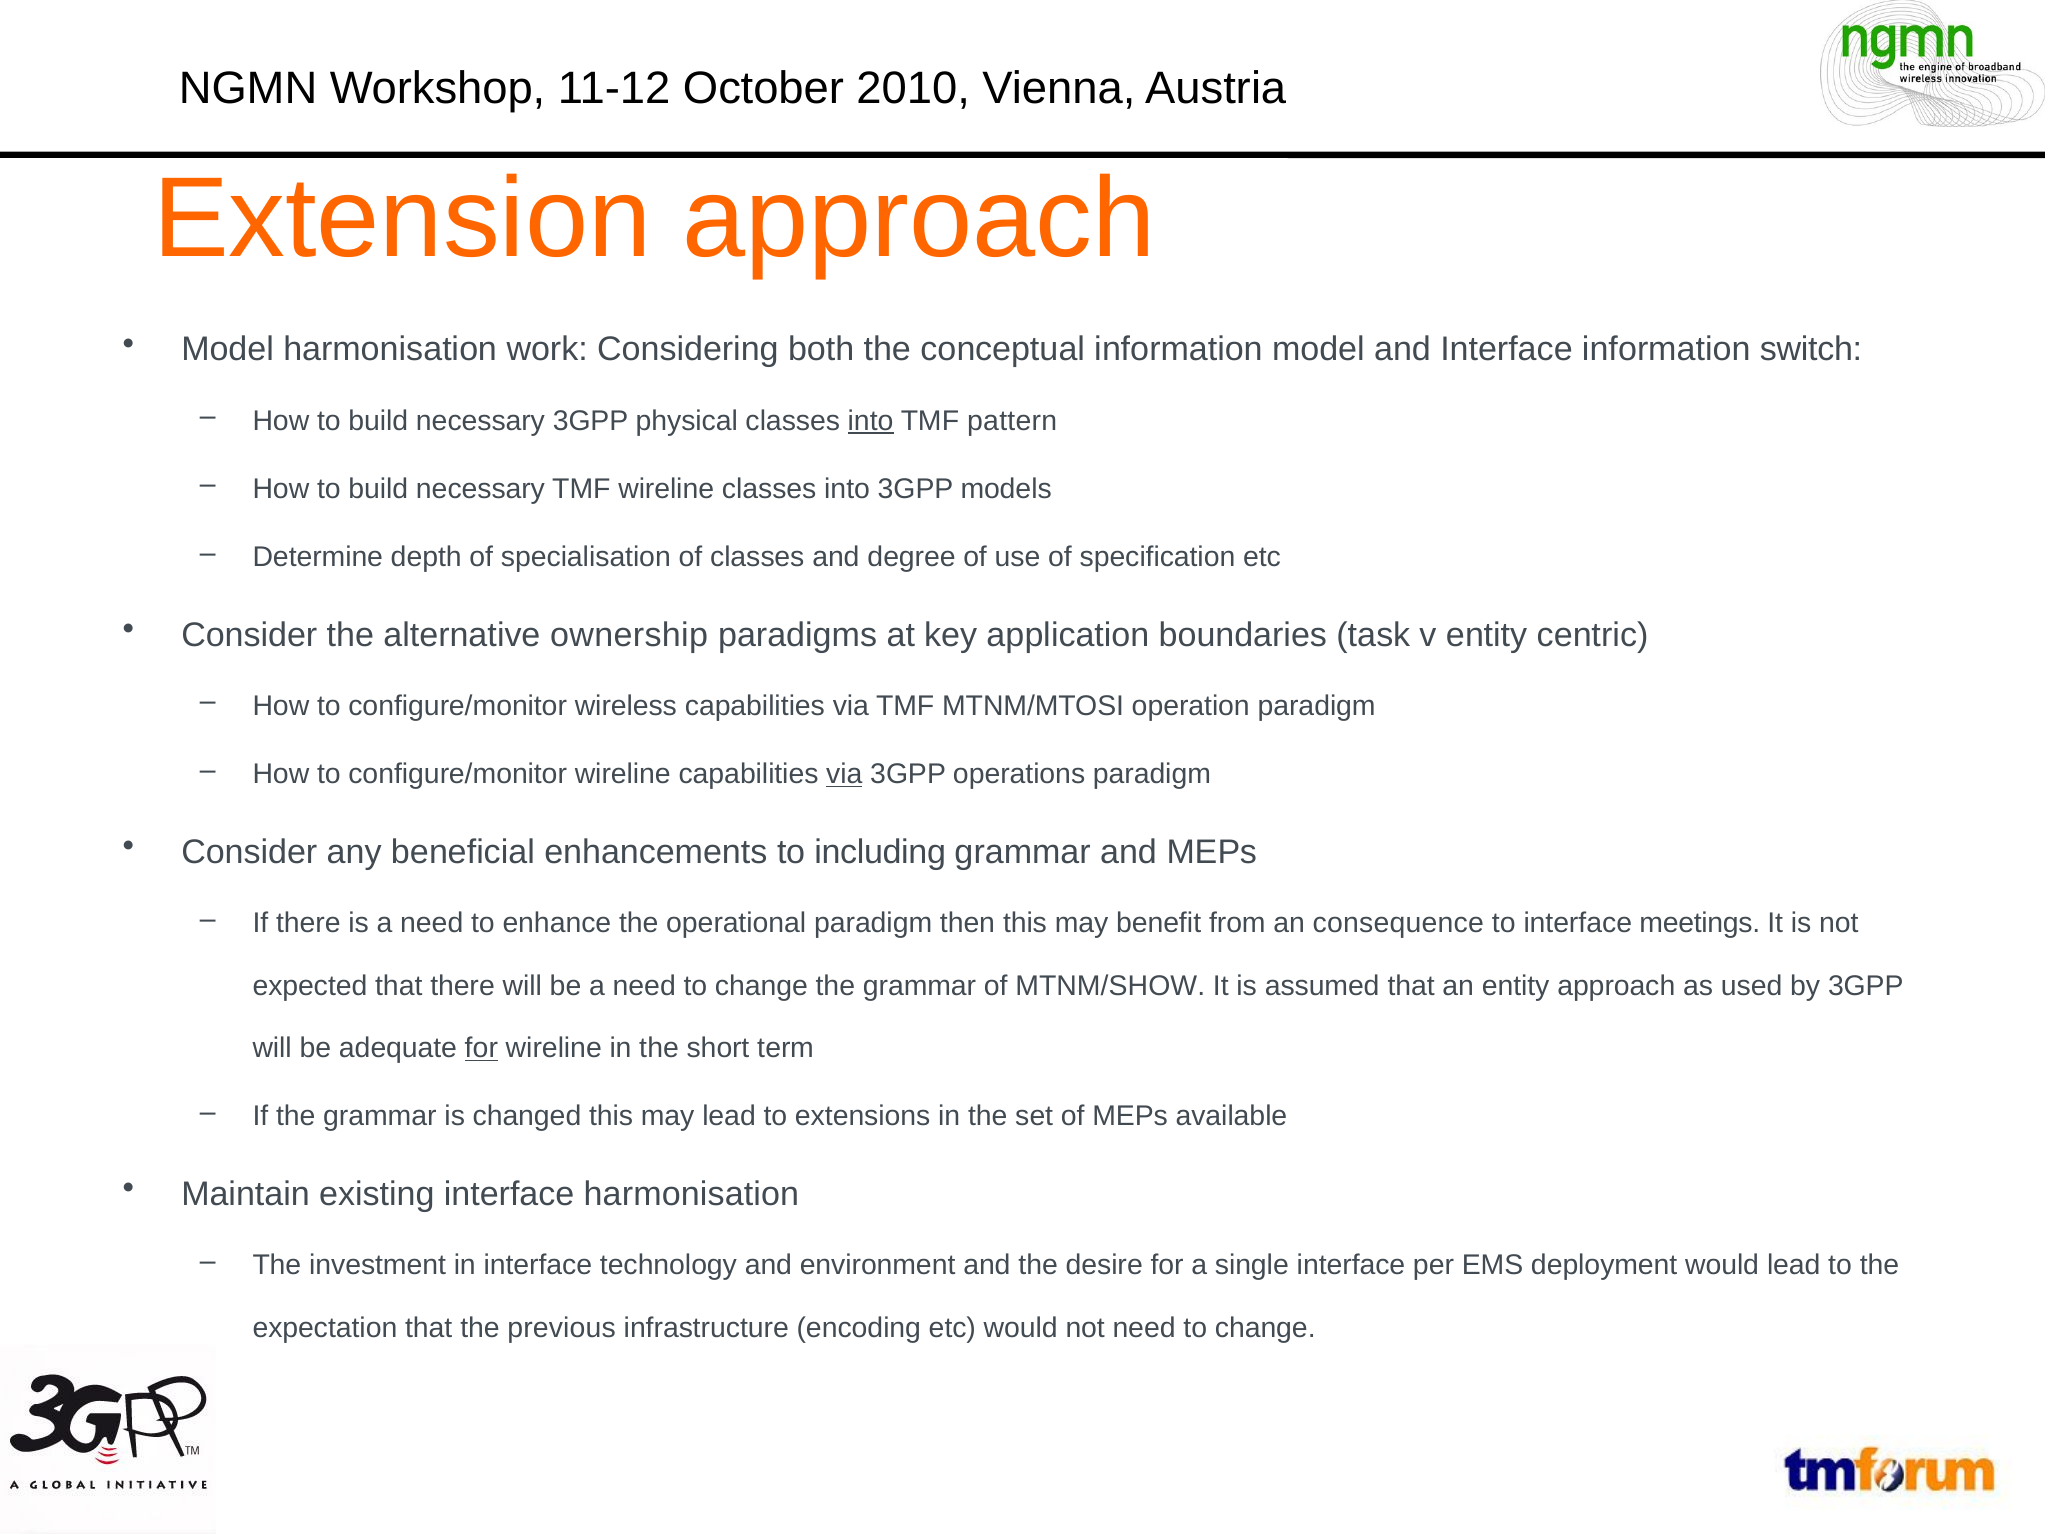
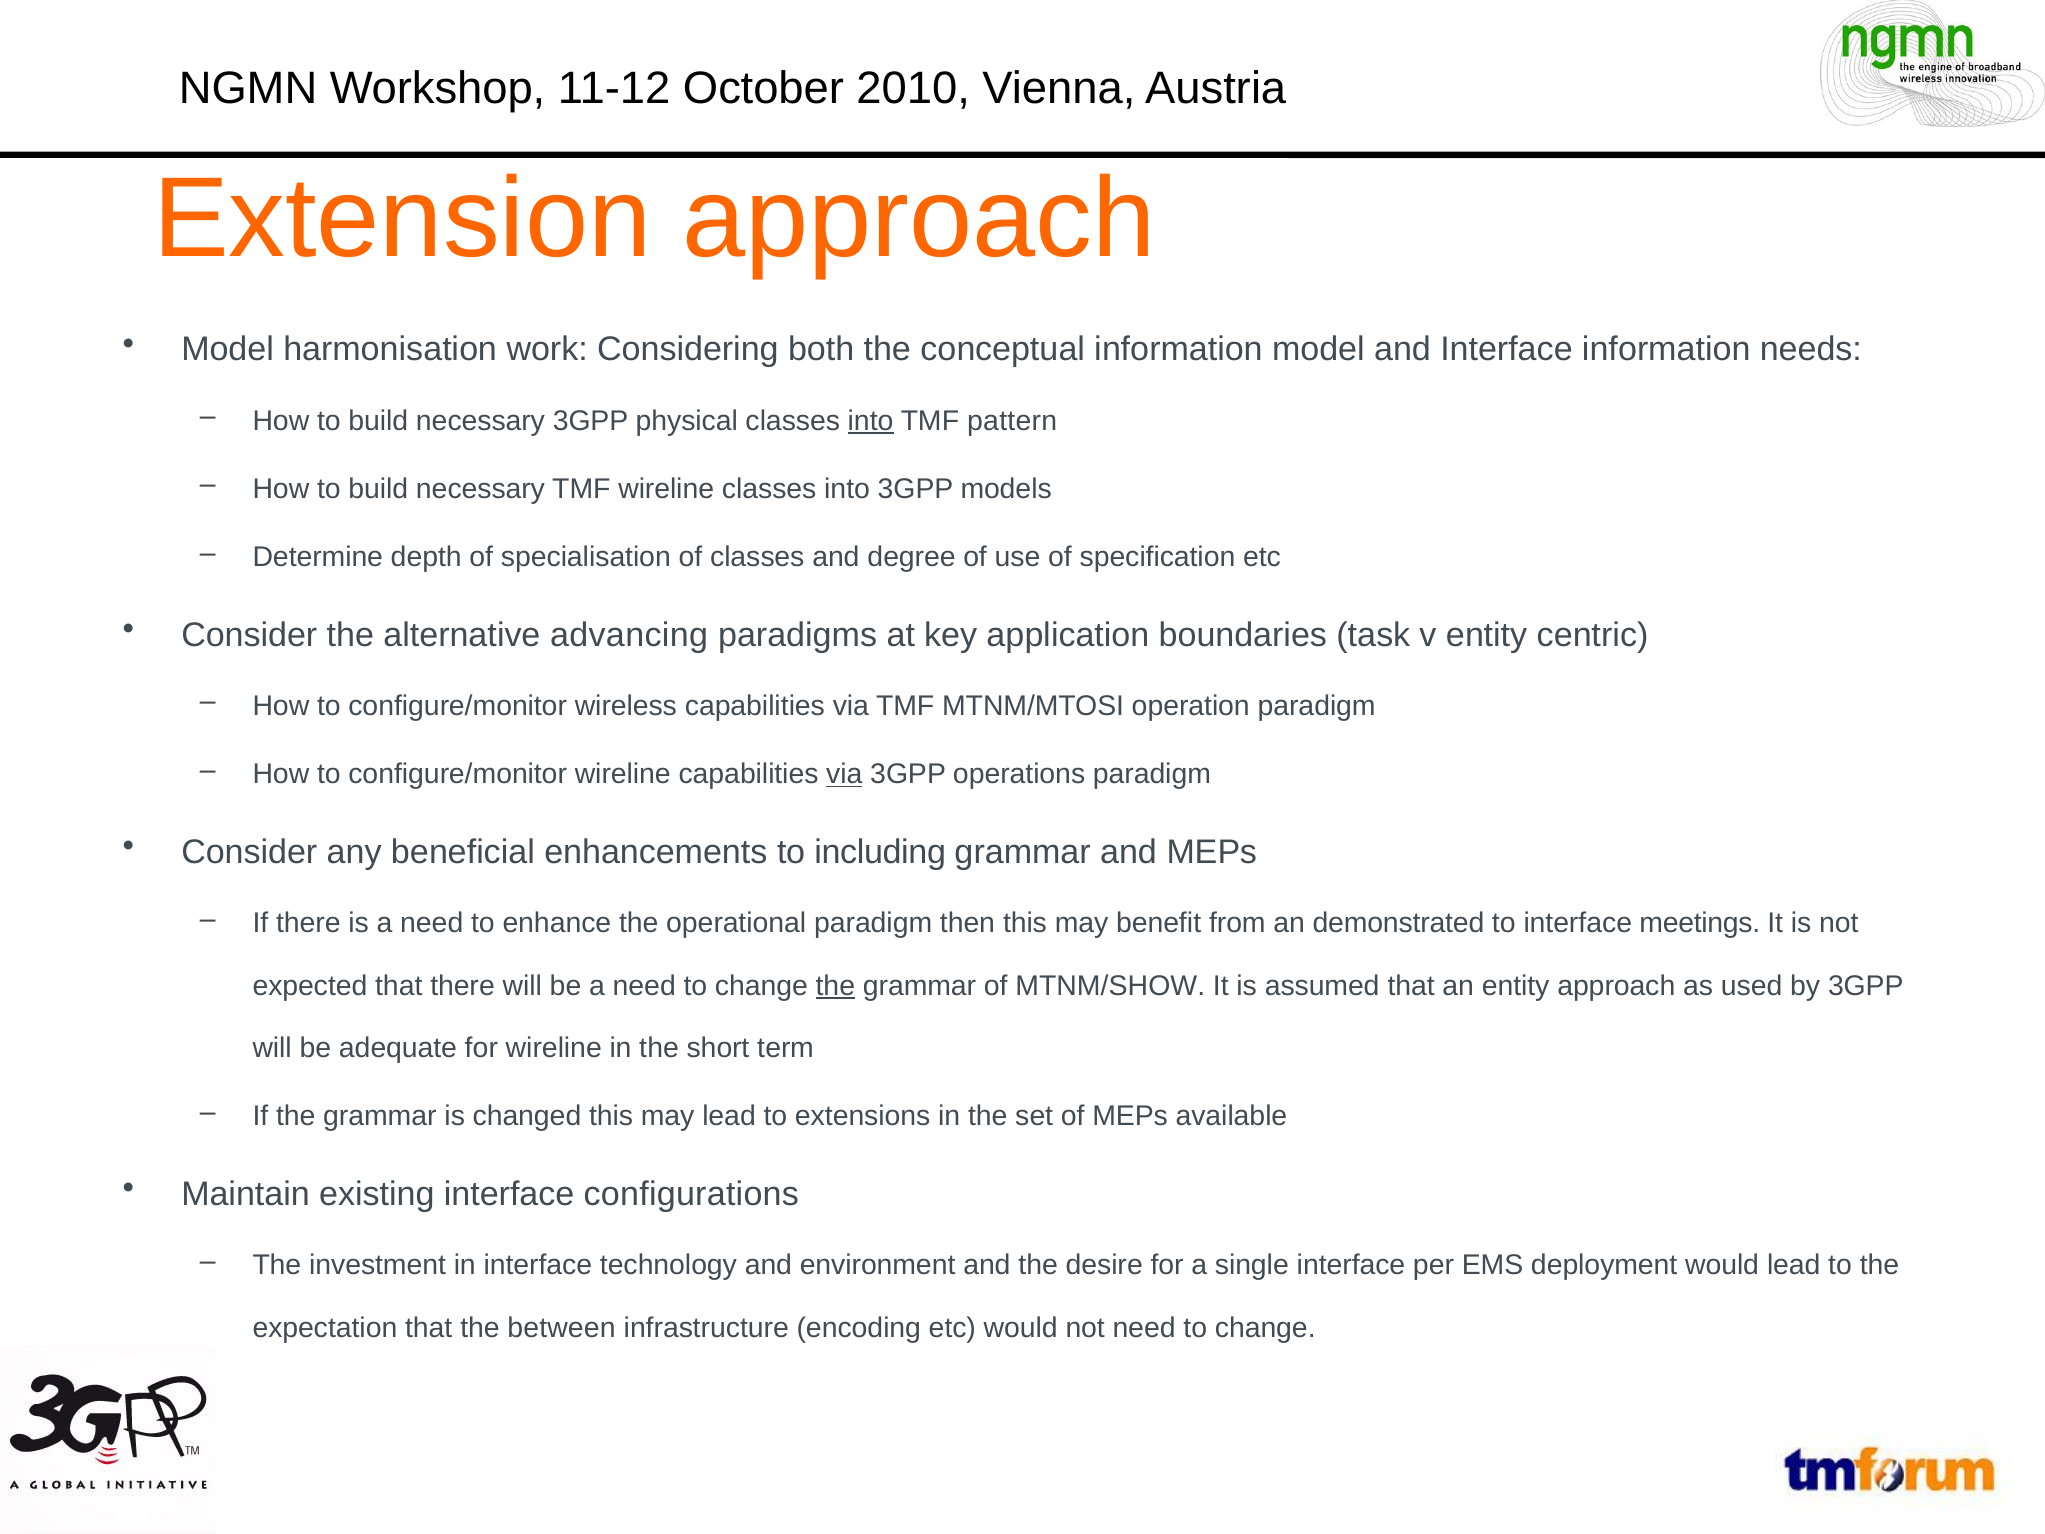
switch: switch -> needs
ownership: ownership -> advancing
consequence: consequence -> demonstrated
the at (835, 986) underline: none -> present
for at (481, 1048) underline: present -> none
interface harmonisation: harmonisation -> configurations
previous: previous -> between
